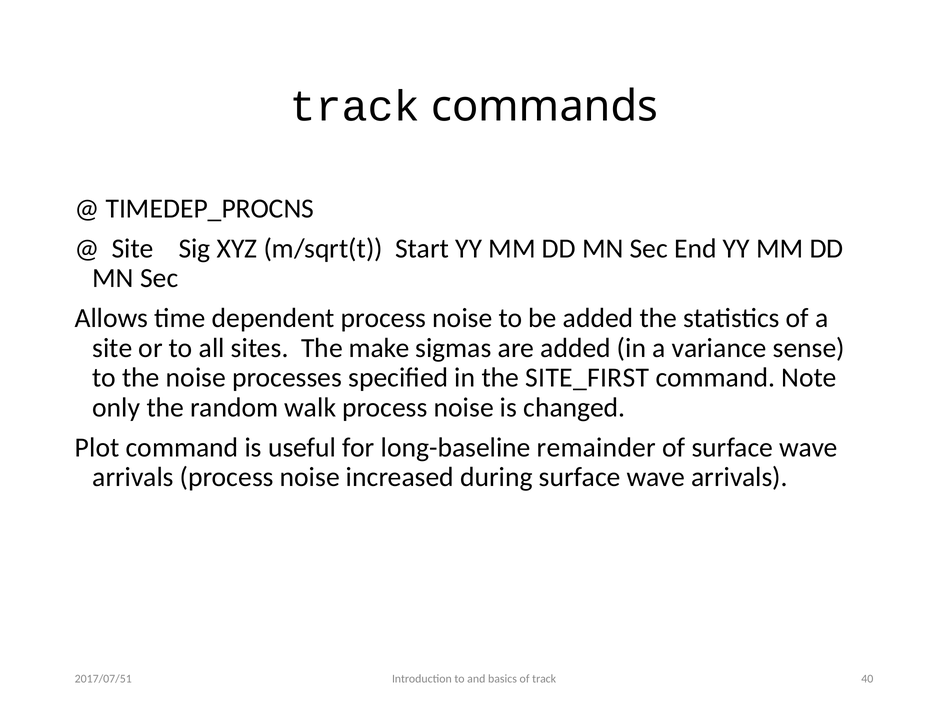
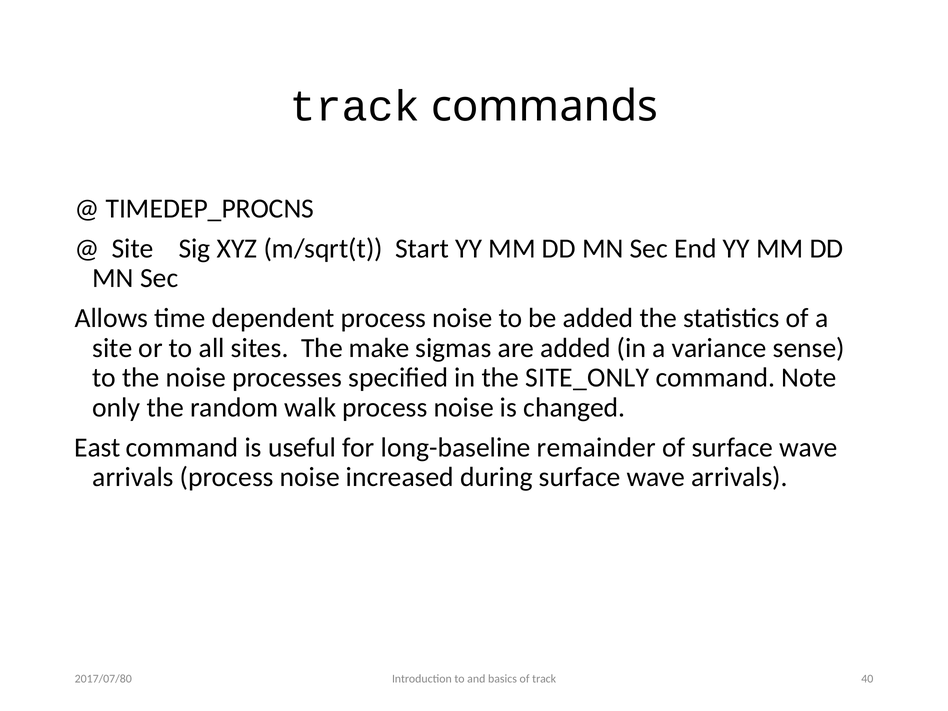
SITE_FIRST: SITE_FIRST -> SITE_ONLY
Plot: Plot -> East
2017/07/51: 2017/07/51 -> 2017/07/80
